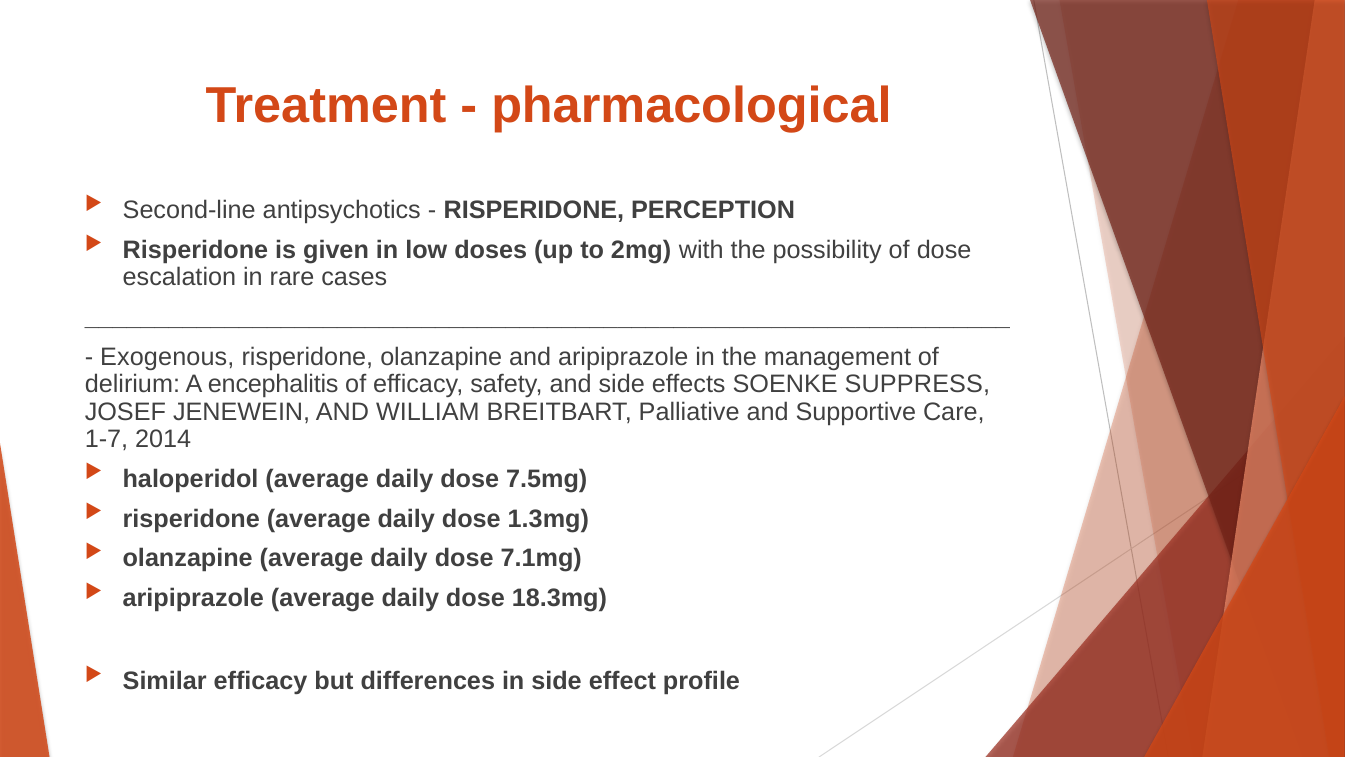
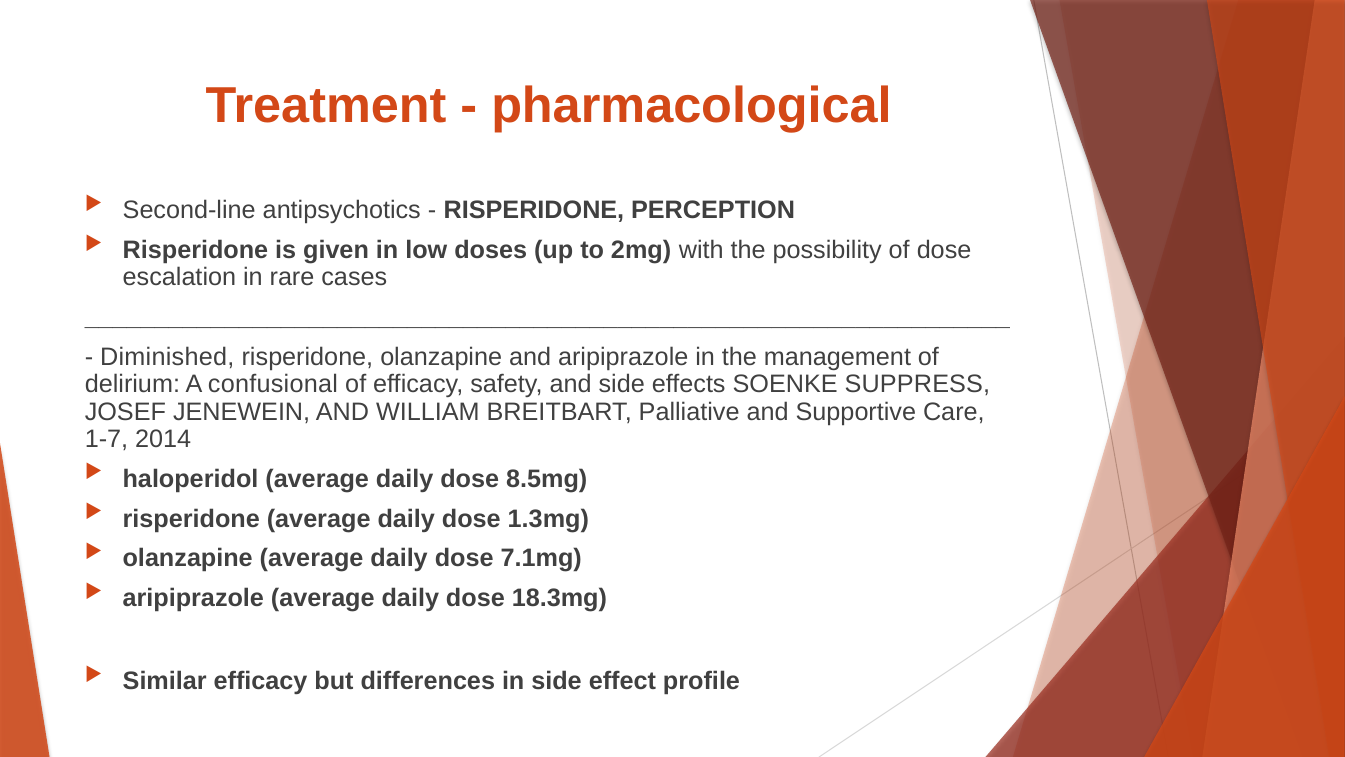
Exogenous: Exogenous -> Diminished
encephalitis: encephalitis -> confusional
7.5mg: 7.5mg -> 8.5mg
